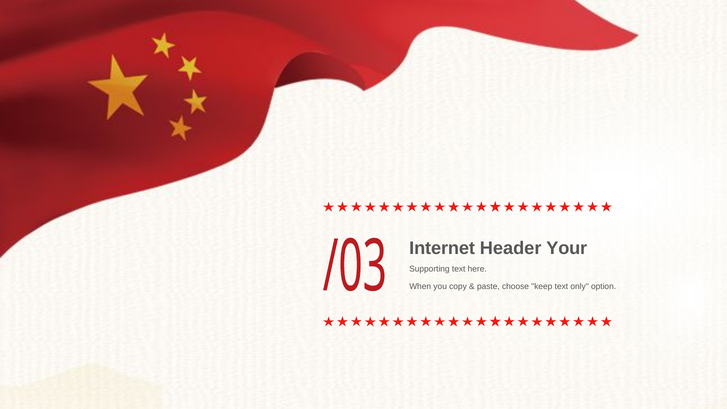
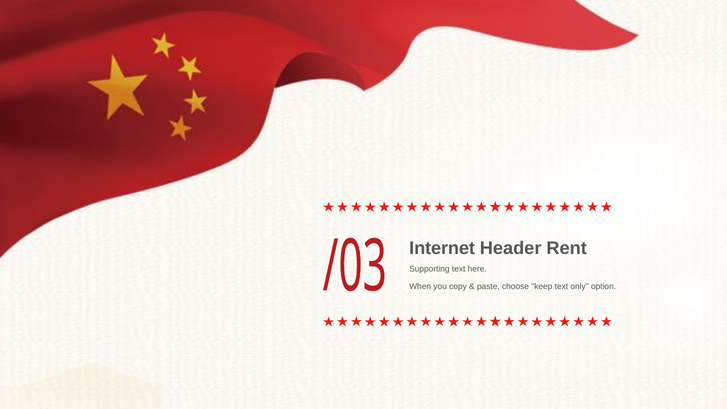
Your: Your -> Rent
